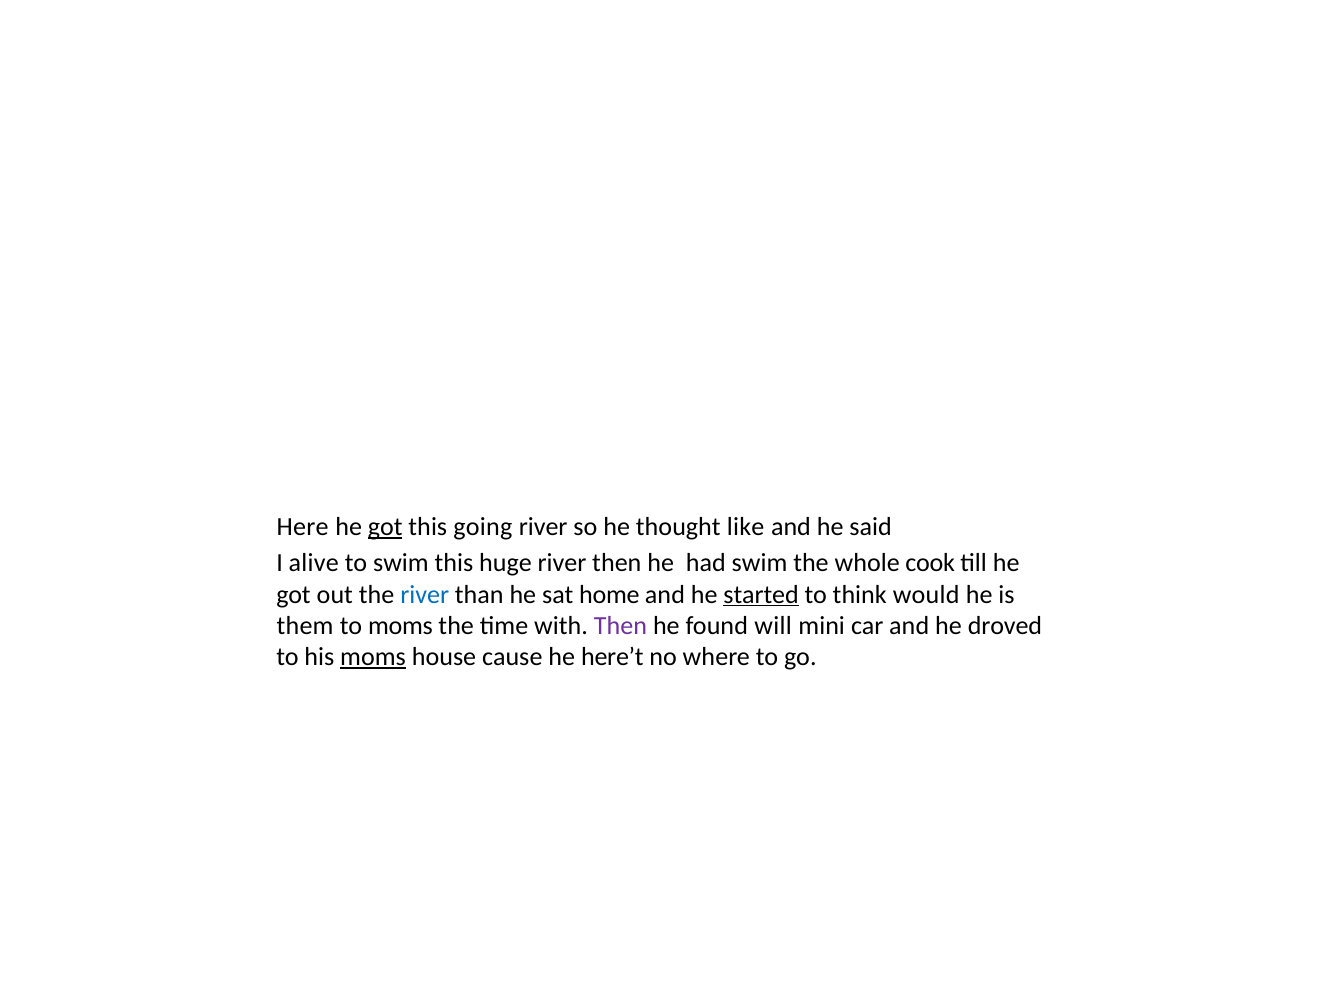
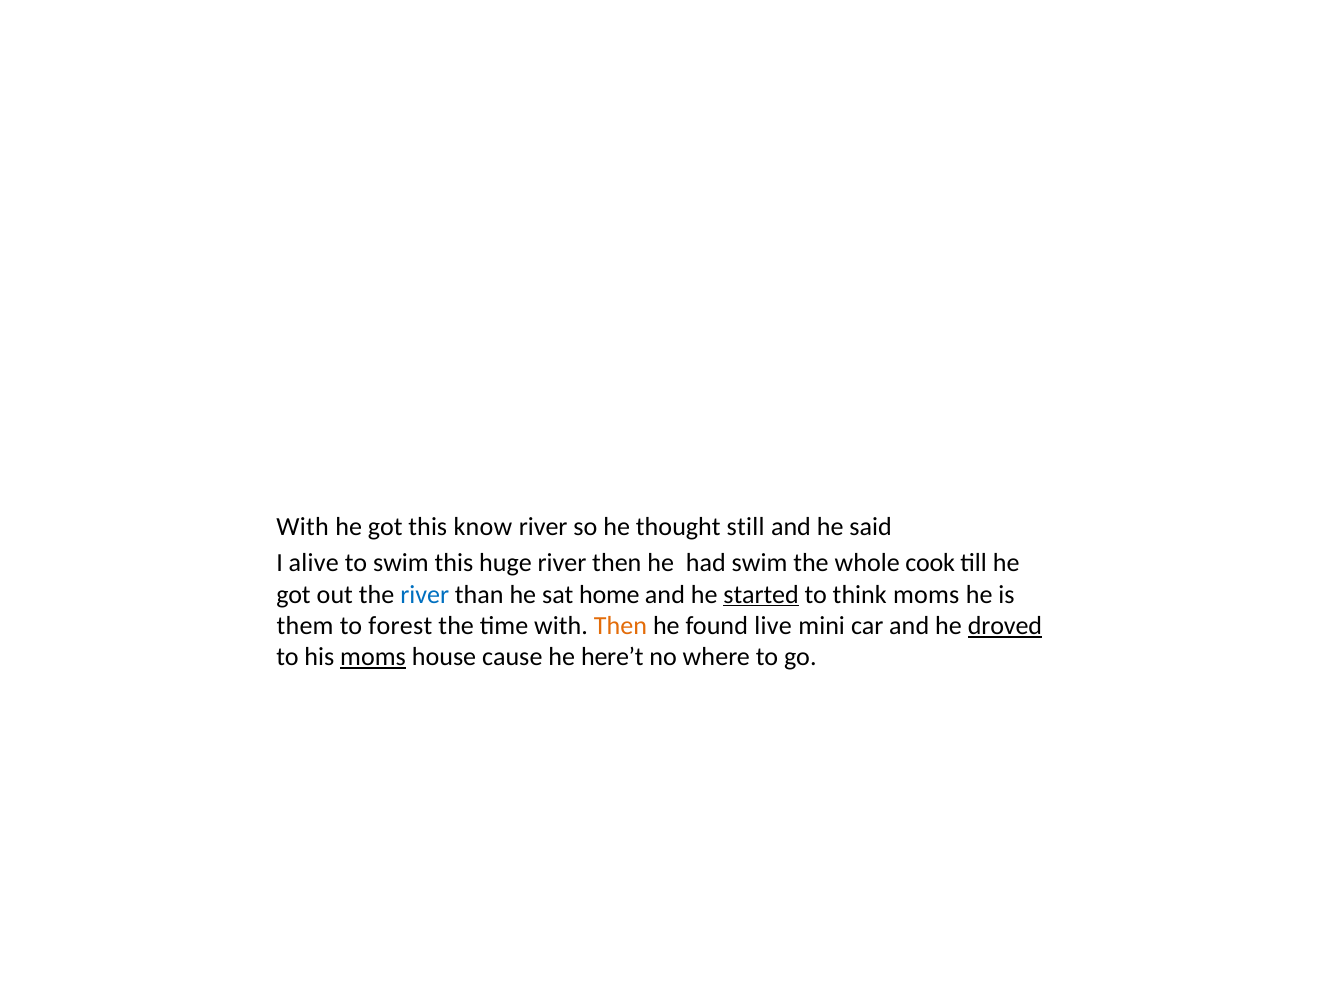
Here at (303, 527): Here -> With
got at (385, 527) underline: present -> none
going: going -> know
like: like -> still
think would: would -> moms
to moms: moms -> forest
Then at (620, 626) colour: purple -> orange
will: will -> live
droved underline: none -> present
